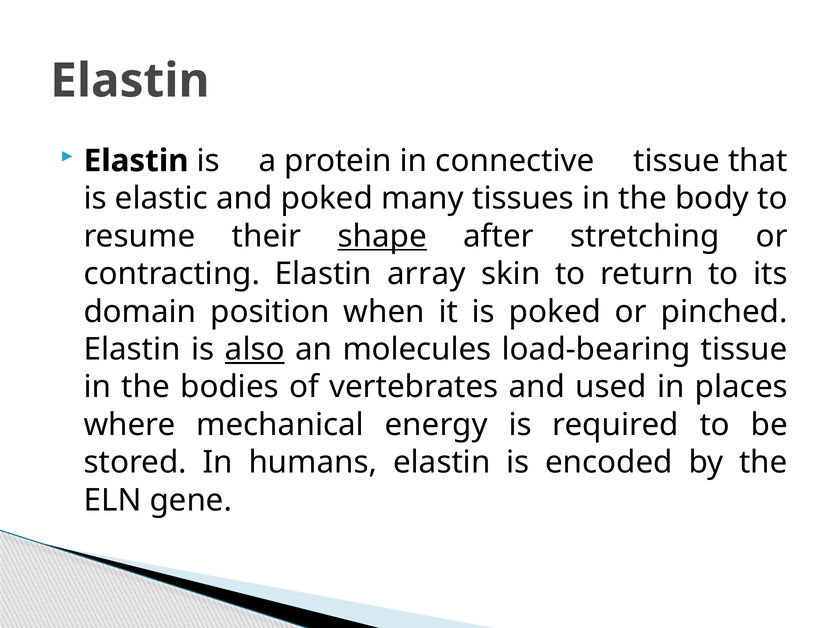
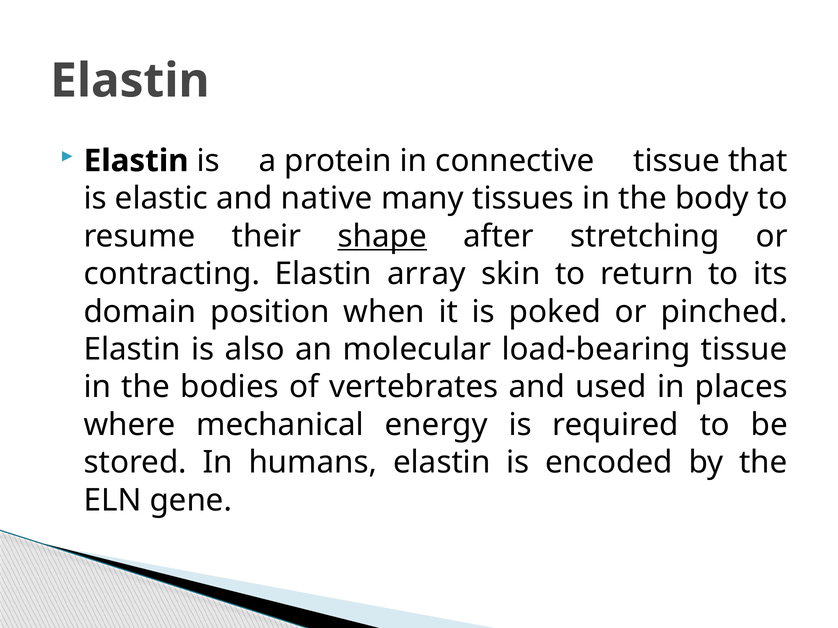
and poked: poked -> native
also underline: present -> none
molecules: molecules -> molecular
